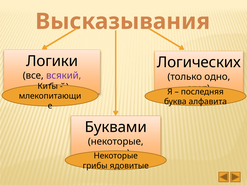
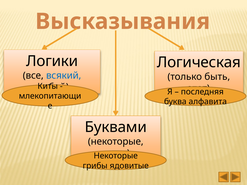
Логических: Логических -> Логическая
всякий colour: purple -> blue
одно: одно -> быть
